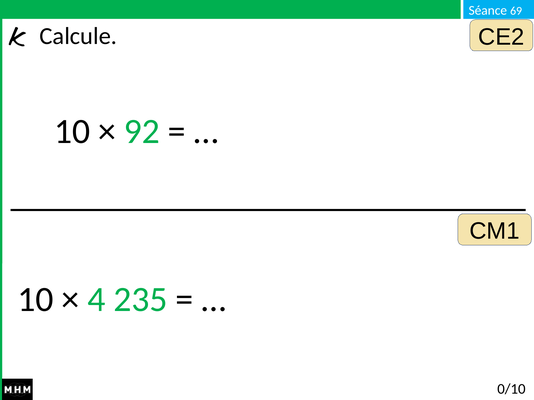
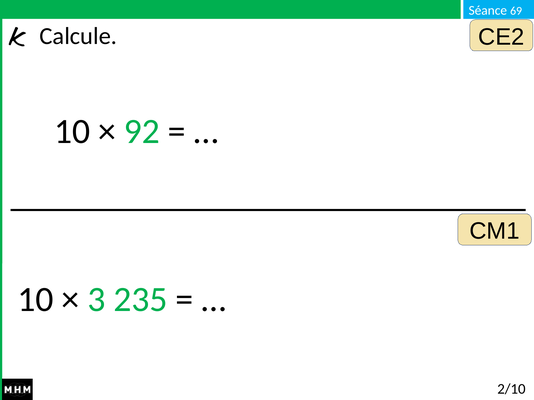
4: 4 -> 3
0/10: 0/10 -> 2/10
